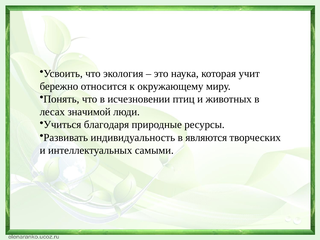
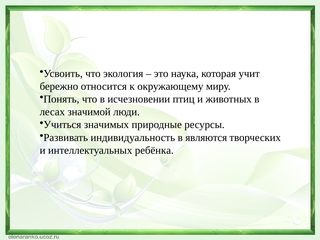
благодаря: благодаря -> значимых
самыми: самыми -> ребёнка
